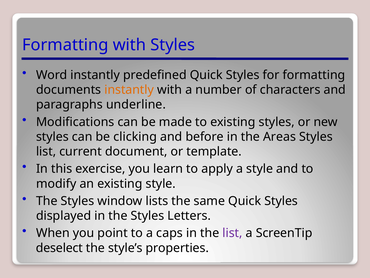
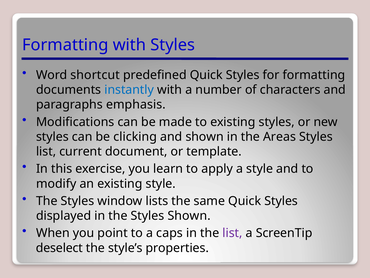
Word instantly: instantly -> shortcut
instantly at (129, 90) colour: orange -> blue
underline: underline -> emphasis
and before: before -> shown
Styles Letters: Letters -> Shown
